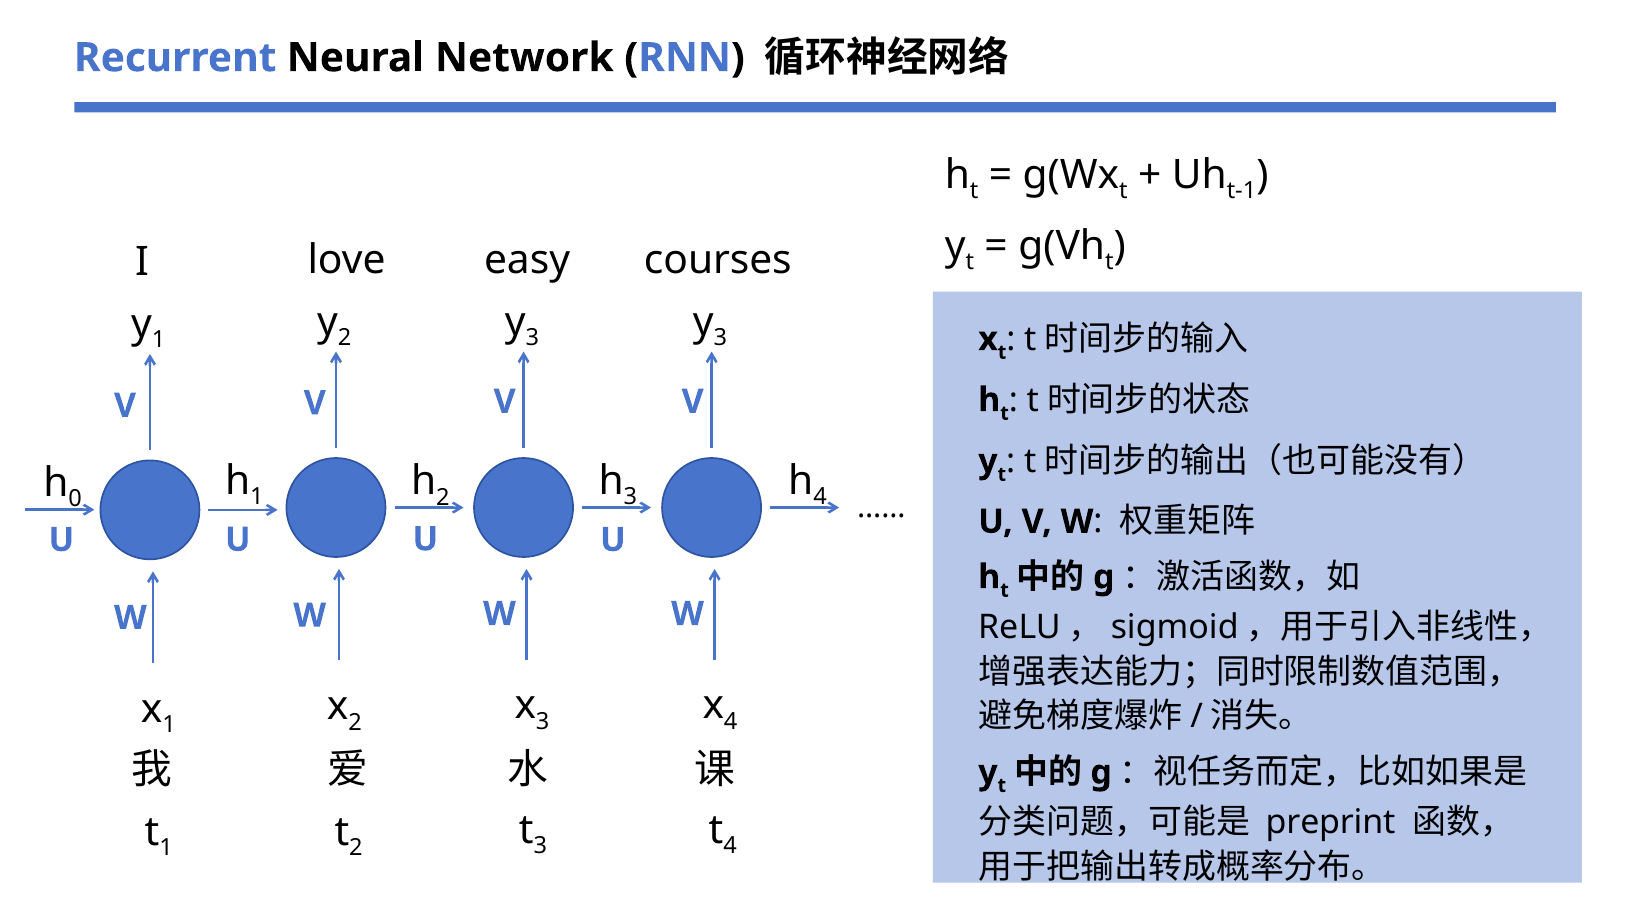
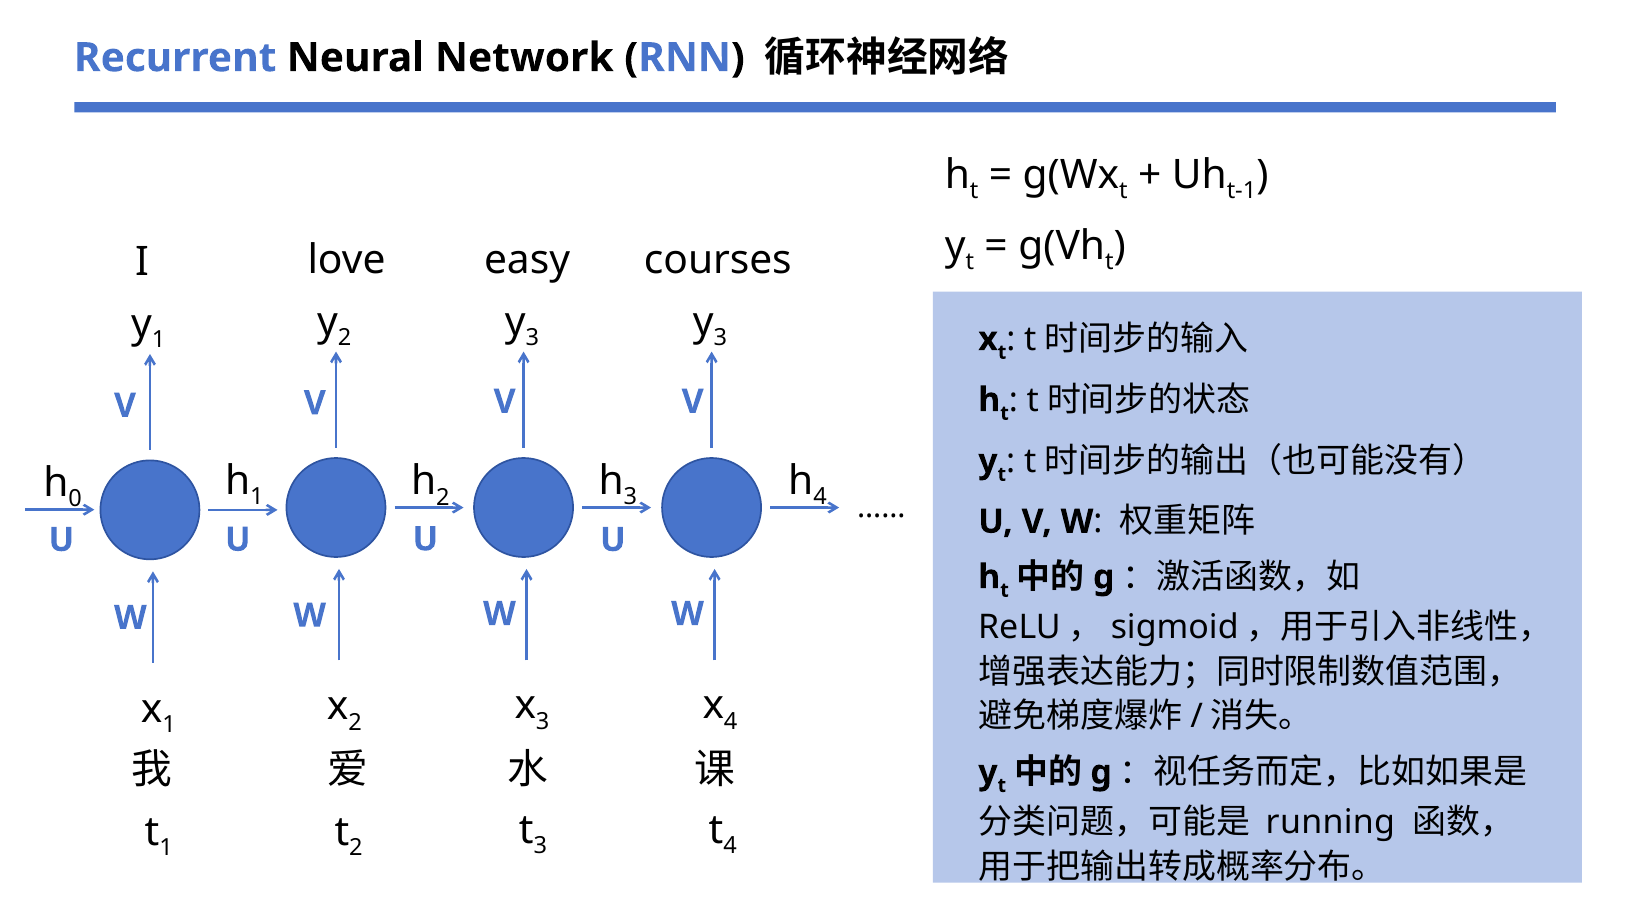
preprint: preprint -> running
